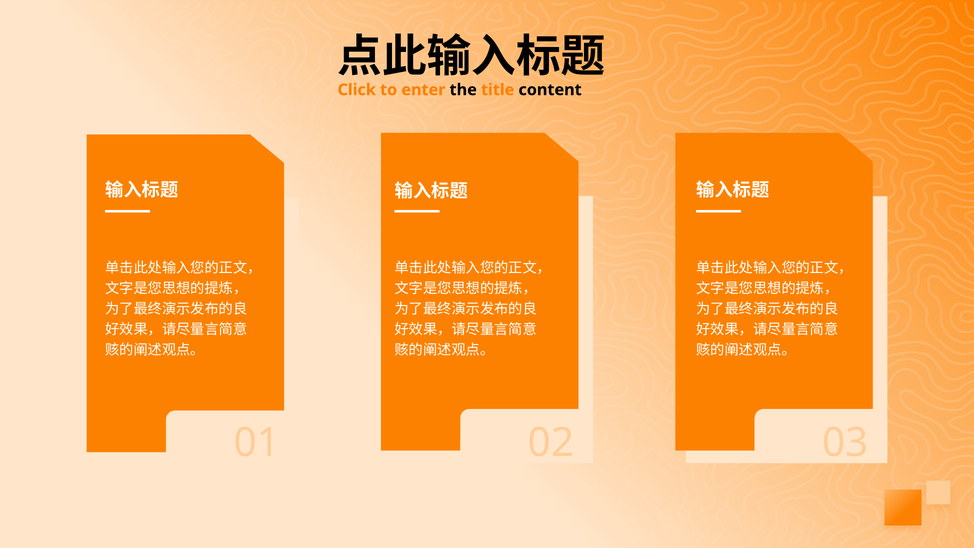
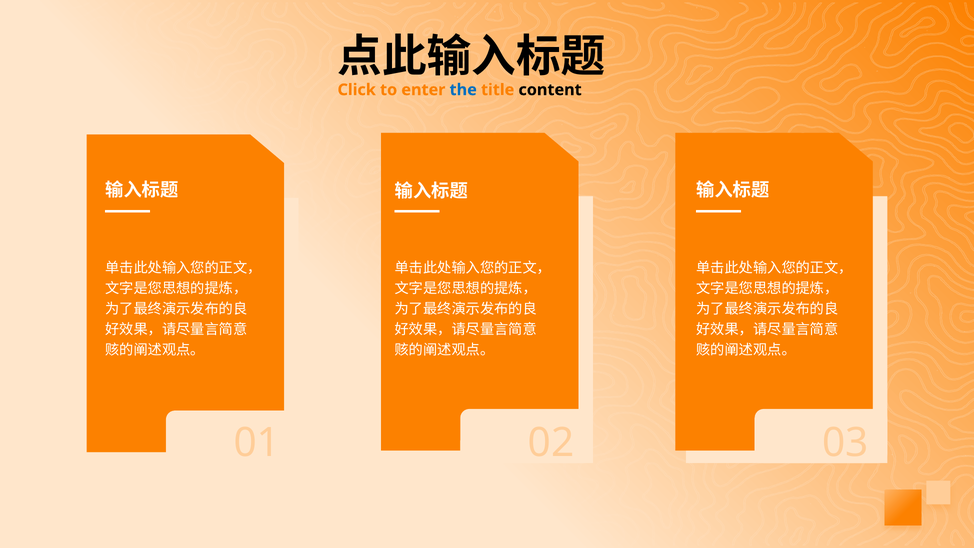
the colour: black -> blue
